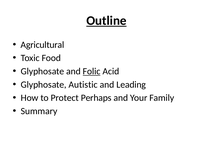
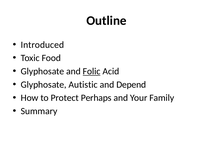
Outline underline: present -> none
Agricultural: Agricultural -> Introduced
Leading: Leading -> Depend
